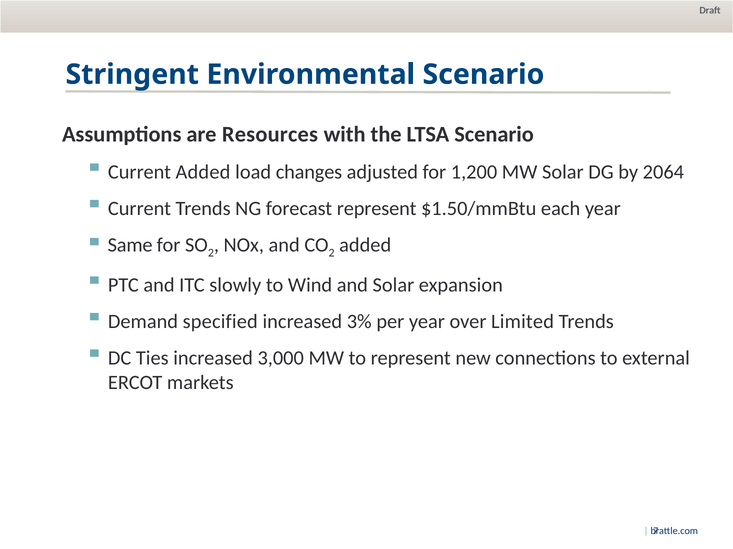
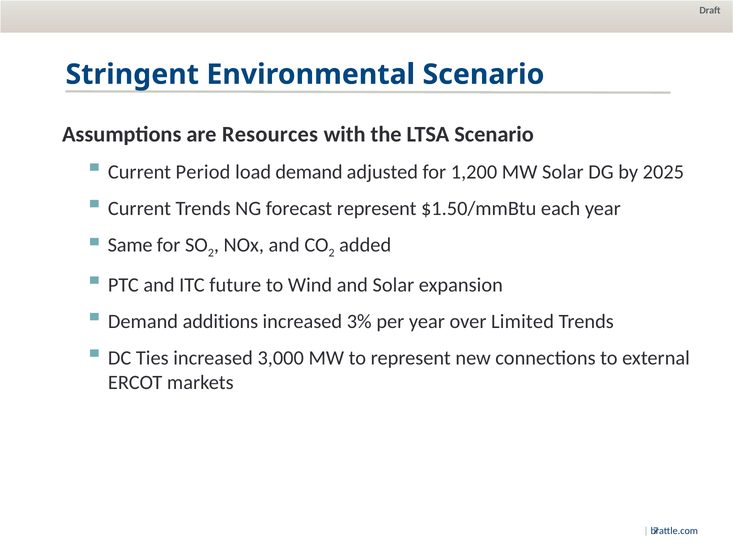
Current Added: Added -> Period
load changes: changes -> demand
2064: 2064 -> 2025
slowly: slowly -> future
specified: specified -> additions
